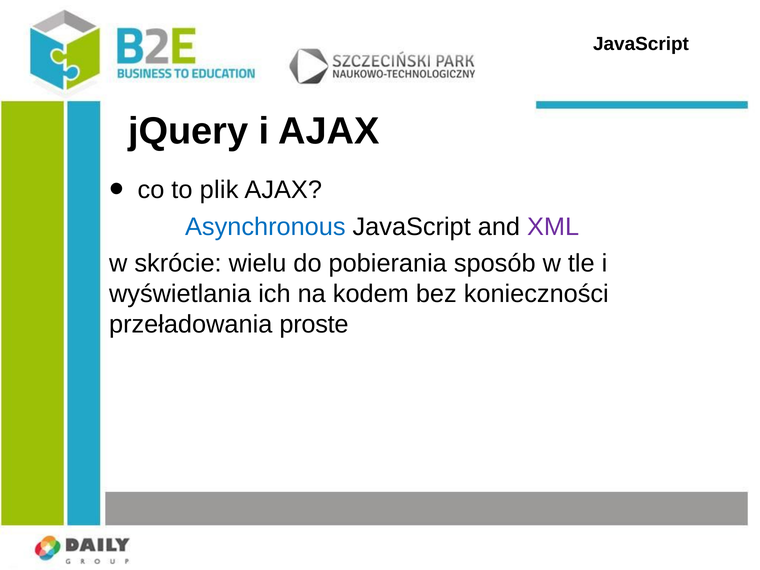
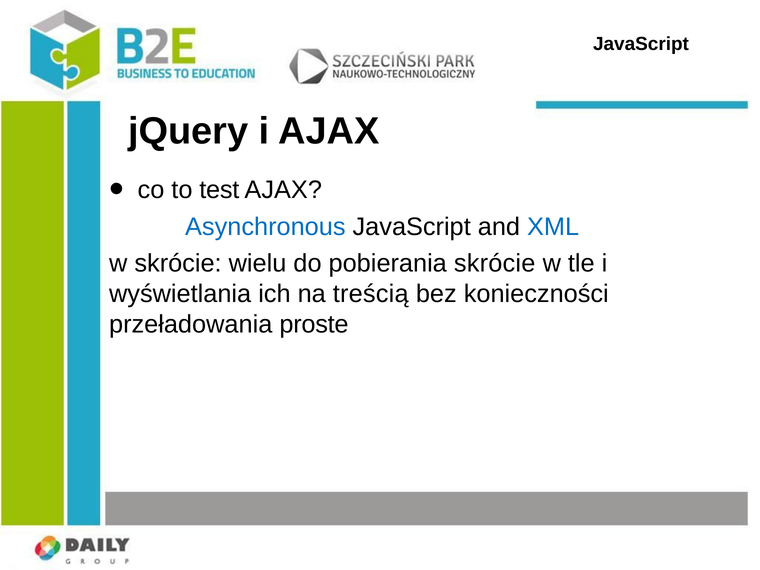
plik: plik -> test
XML colour: purple -> blue
pobierania sposób: sposób -> skrócie
kodem: kodem -> treścią
